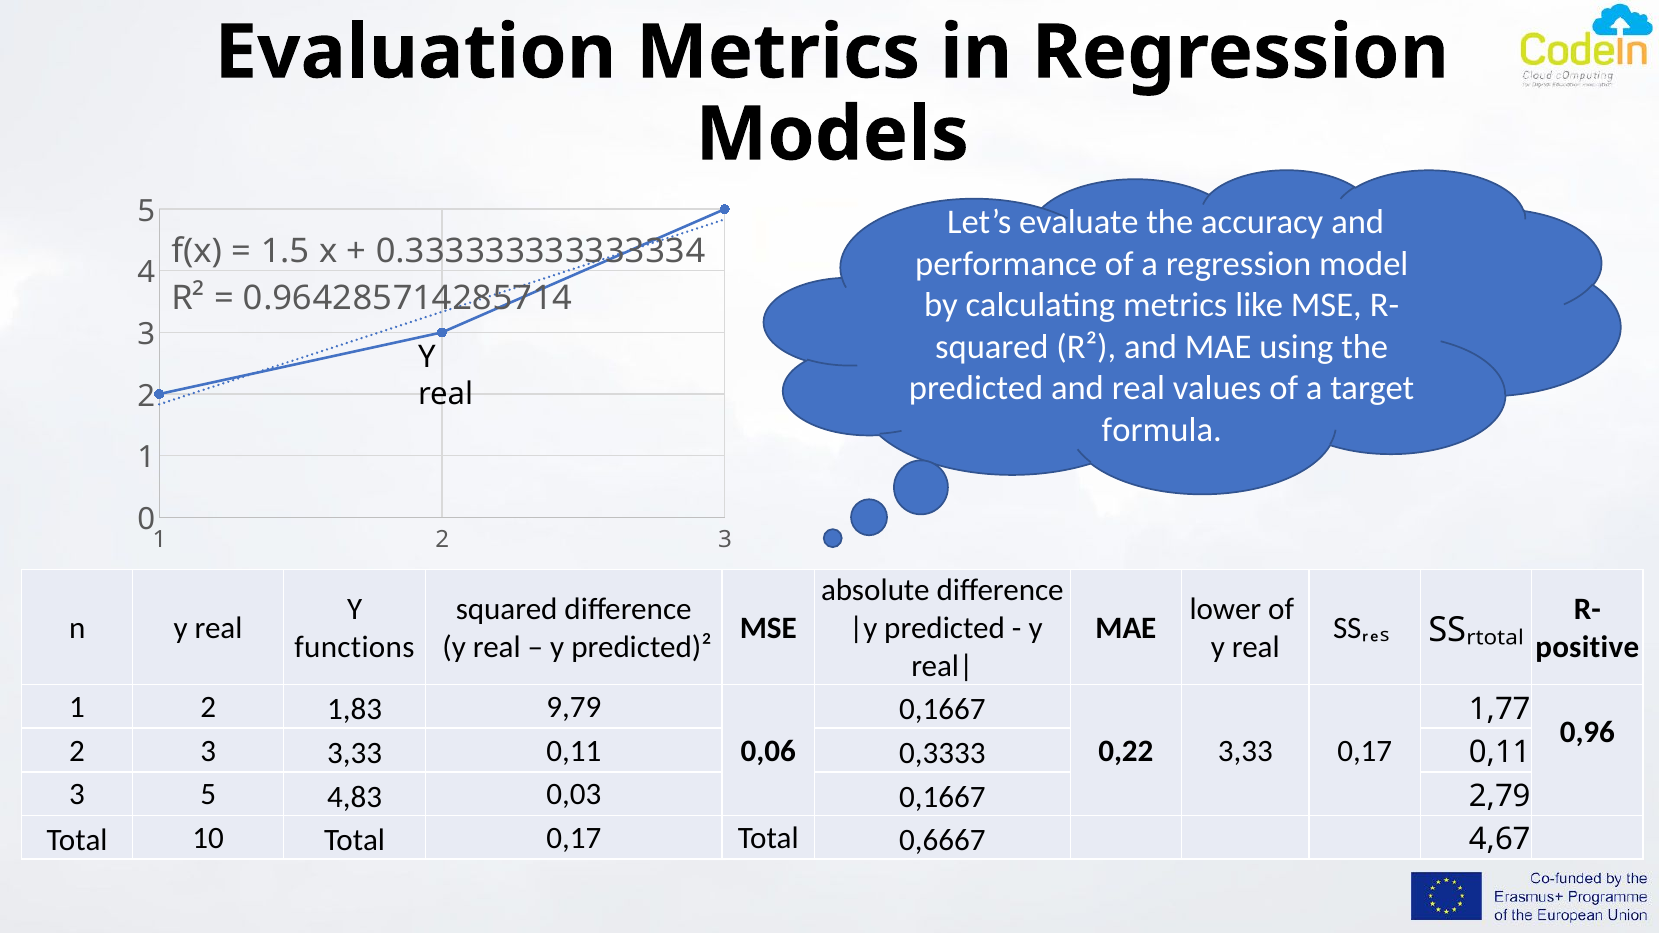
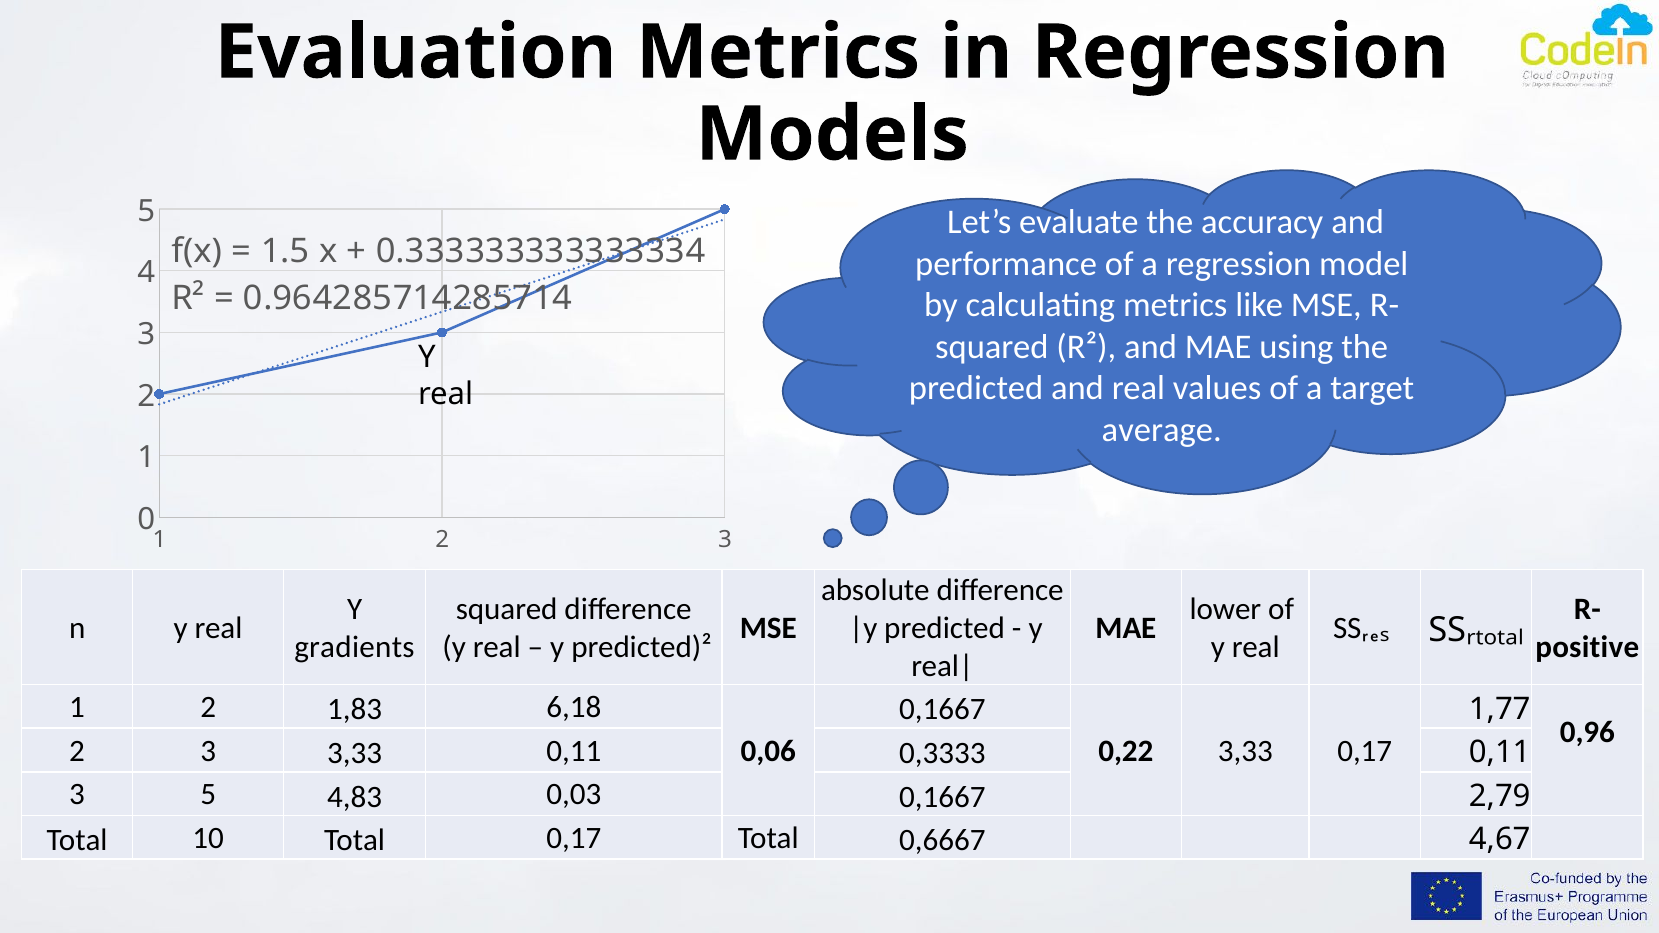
formula: formula -> average
functions: functions -> gradients
9,79: 9,79 -> 6,18
